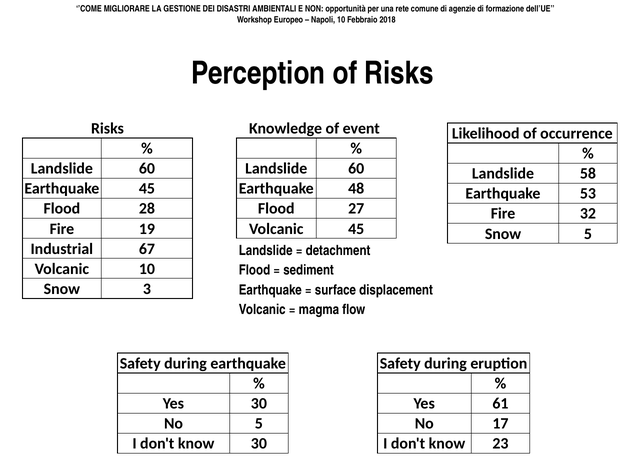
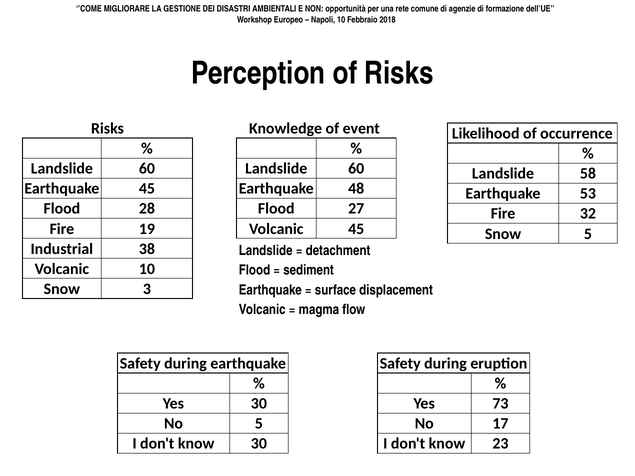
67: 67 -> 38
61: 61 -> 73
